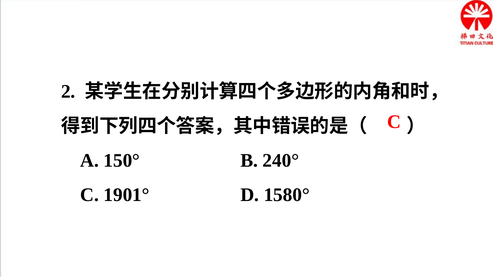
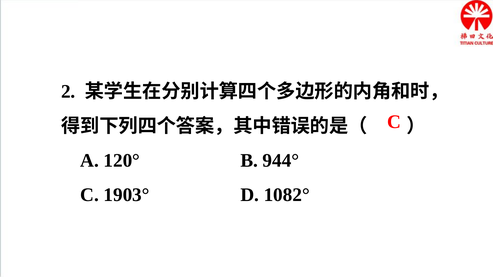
150°: 150° -> 120°
240°: 240° -> 944°
1901°: 1901° -> 1903°
1580°: 1580° -> 1082°
